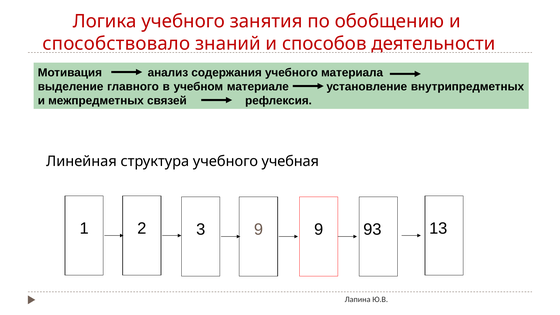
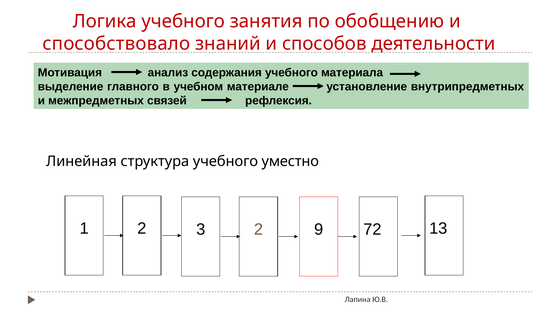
учебная: учебная -> уместно
1 9: 9 -> 2
93: 93 -> 72
